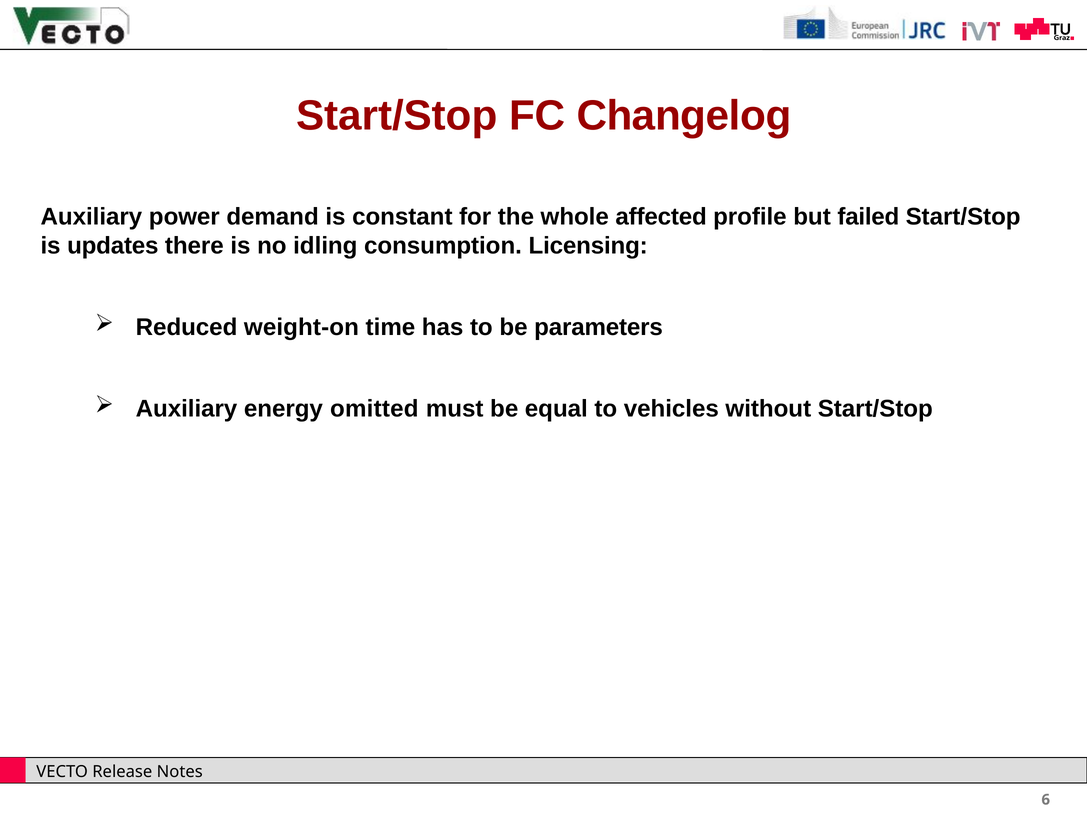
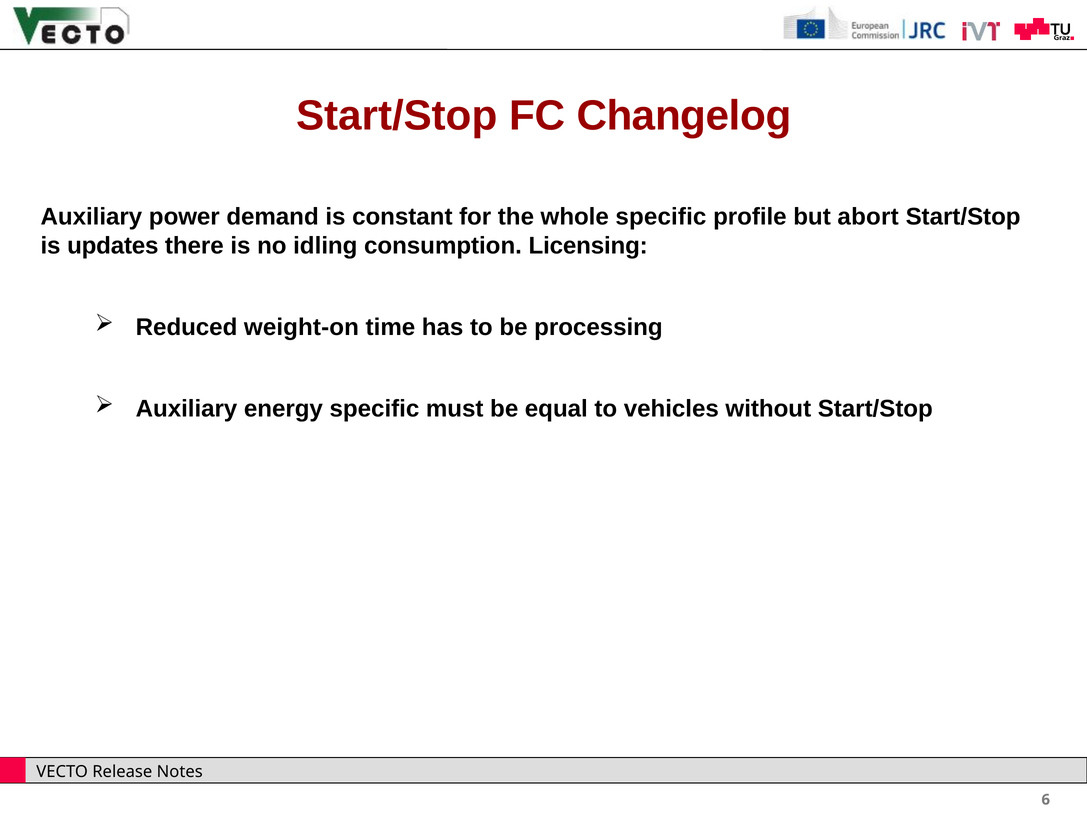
whole affected: affected -> specific
failed: failed -> abort
parameters: parameters -> processing
energy omitted: omitted -> specific
